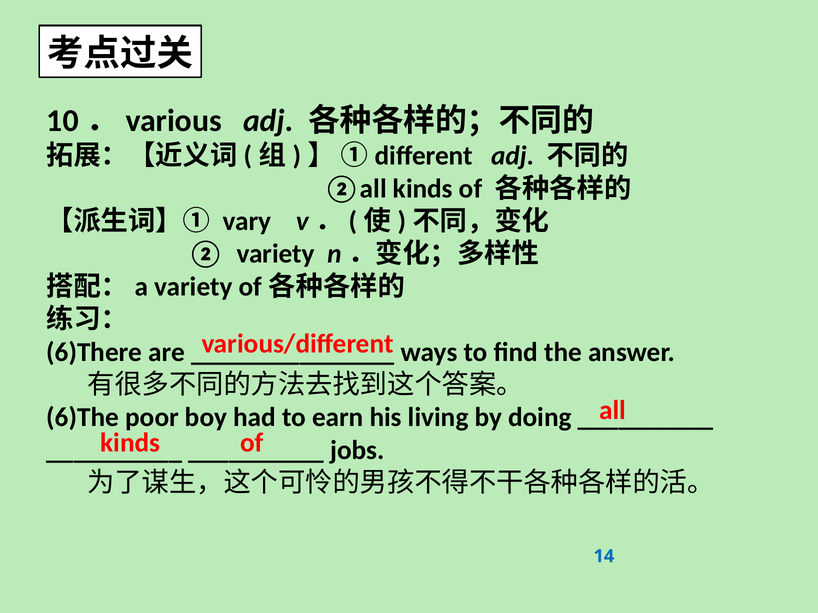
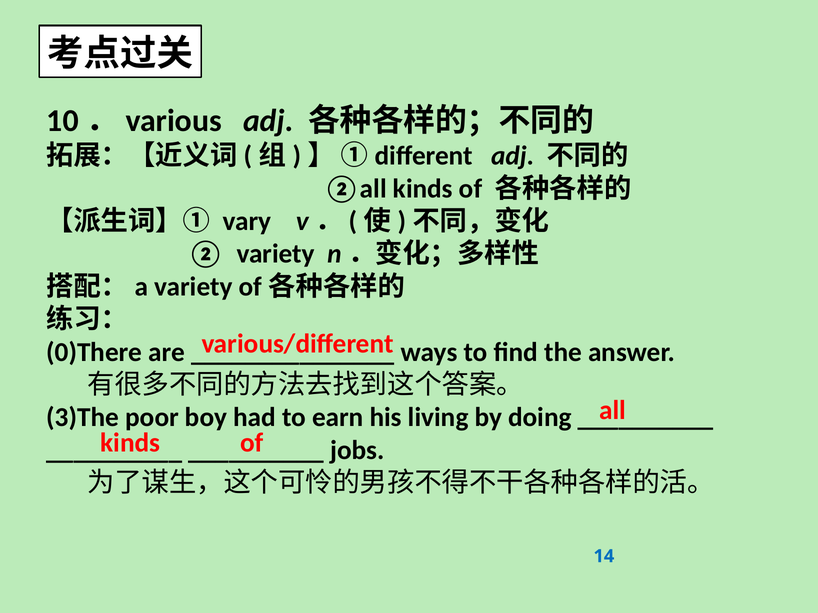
6)There: 6)There -> 0)There
6)The: 6)The -> 3)The
